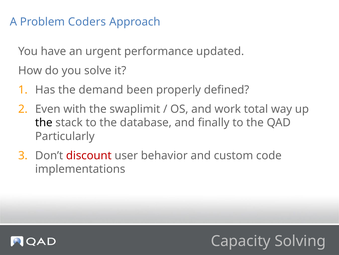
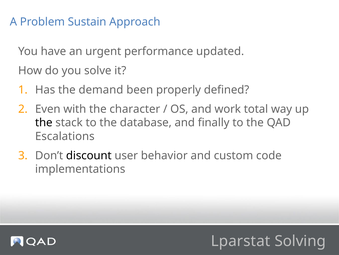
Coders: Coders -> Sustain
swaplimit: swaplimit -> character
Particularly: Particularly -> Escalations
discount colour: red -> black
Capacity: Capacity -> Lparstat
